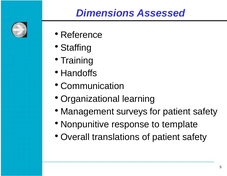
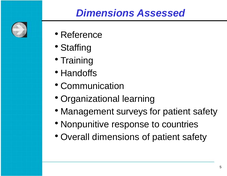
template: template -> countries
Overall translations: translations -> dimensions
